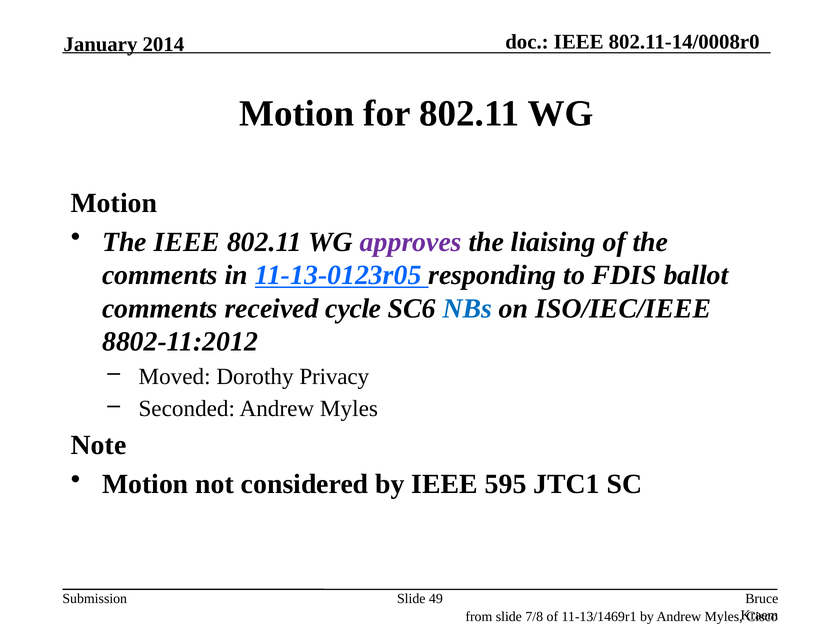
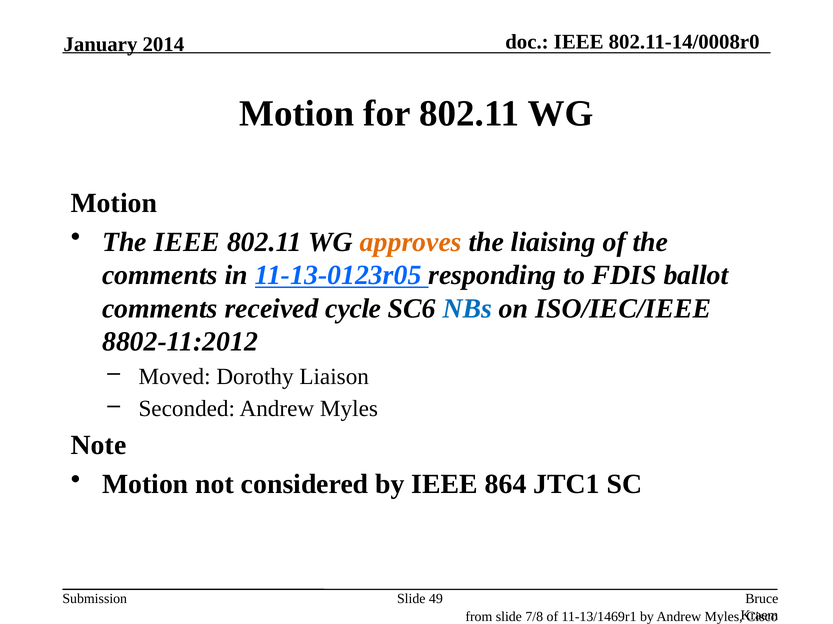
approves colour: purple -> orange
Privacy: Privacy -> Liaison
595: 595 -> 864
